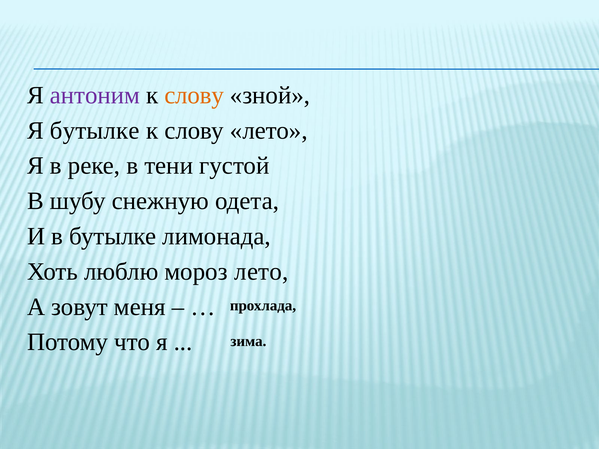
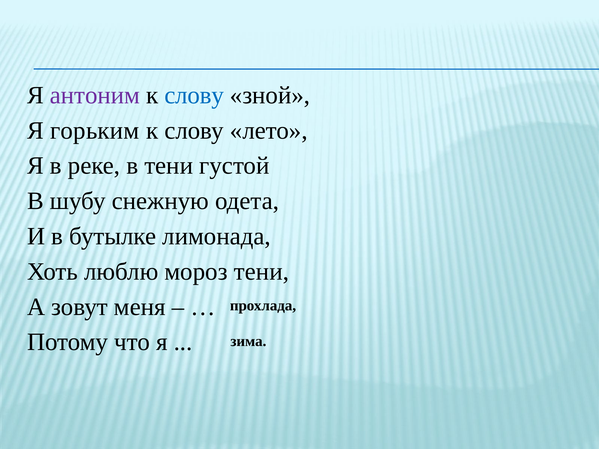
слову at (194, 95) colour: orange -> blue
Я бутылке: бутылке -> горьким
мороз лето: лето -> тени
